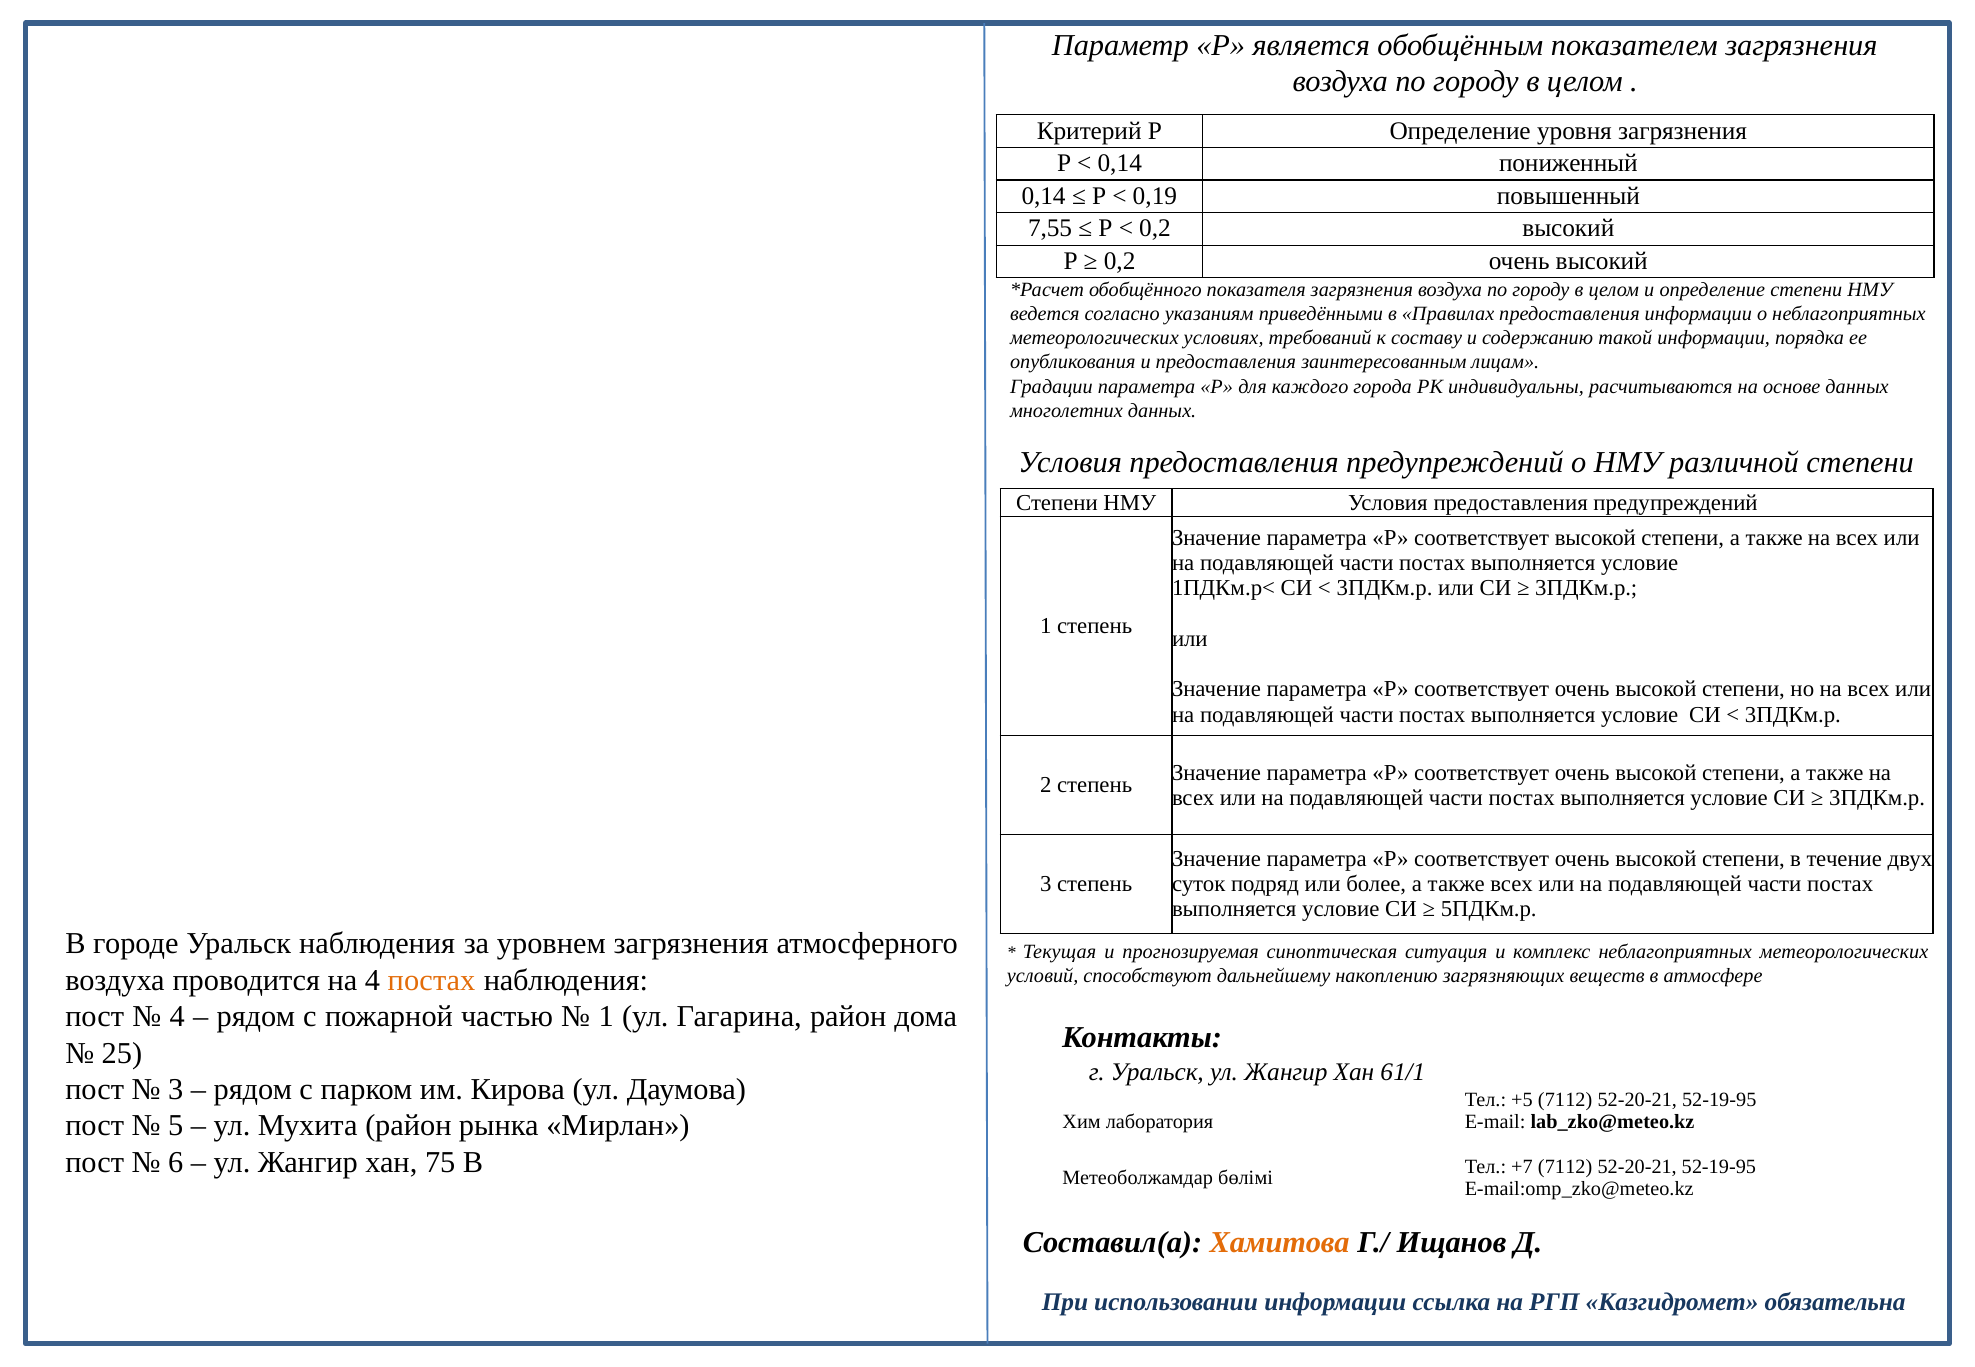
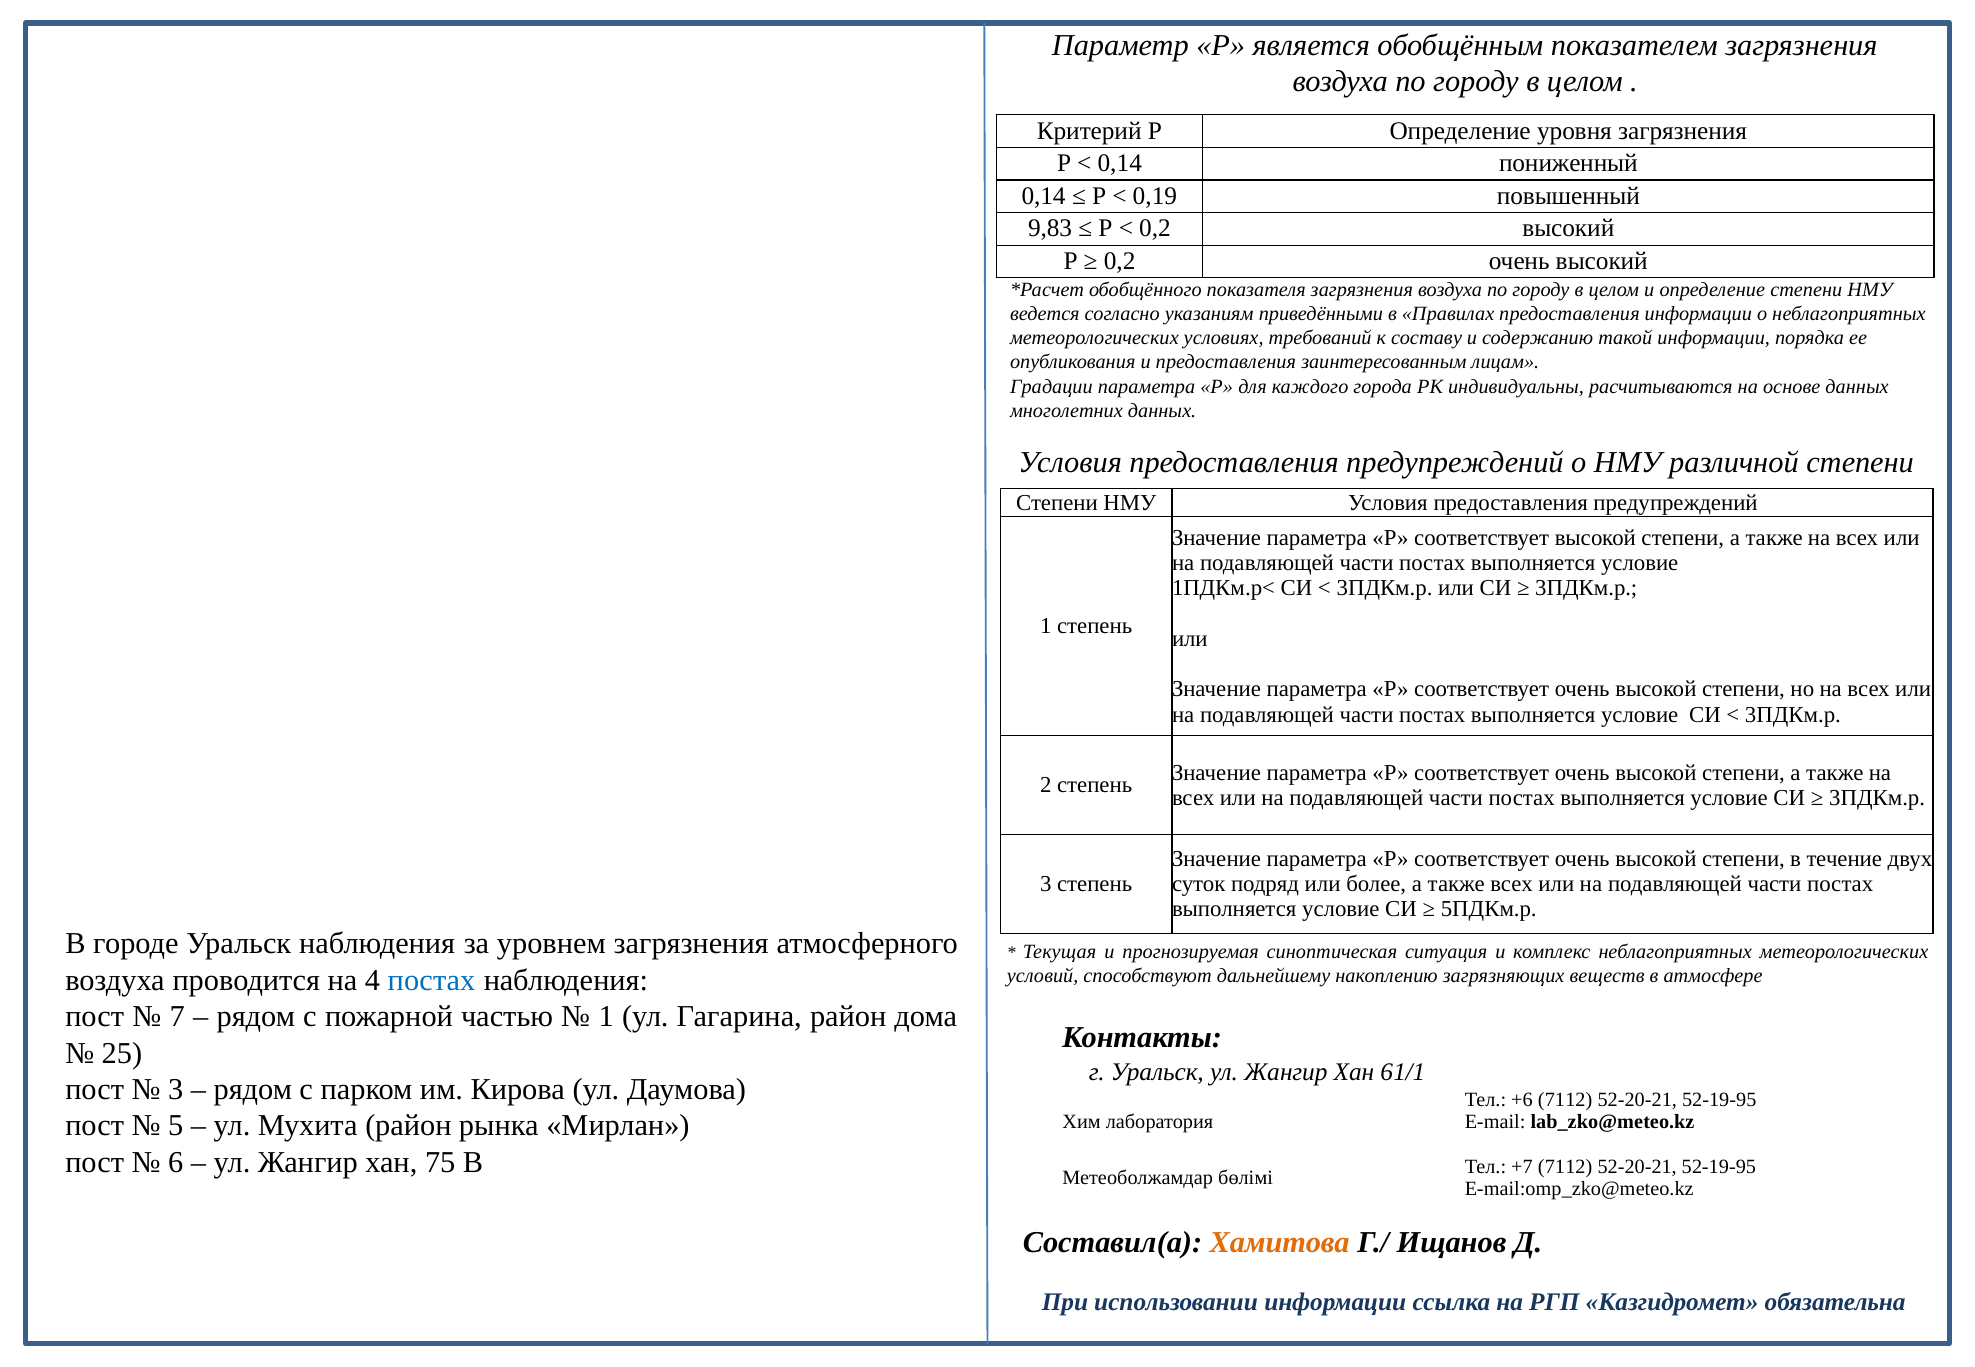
7,55: 7,55 -> 9,83
постах at (431, 980) colour: orange -> blue
4 at (177, 1017): 4 -> 7
+5: +5 -> +6
